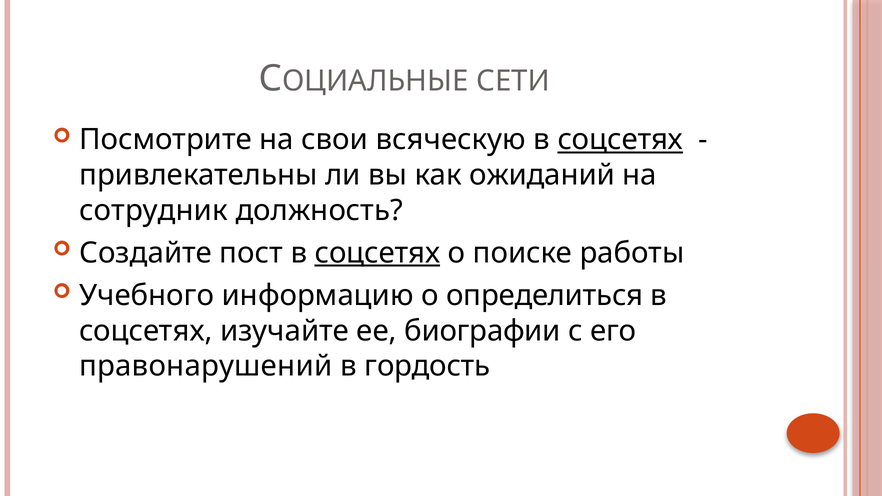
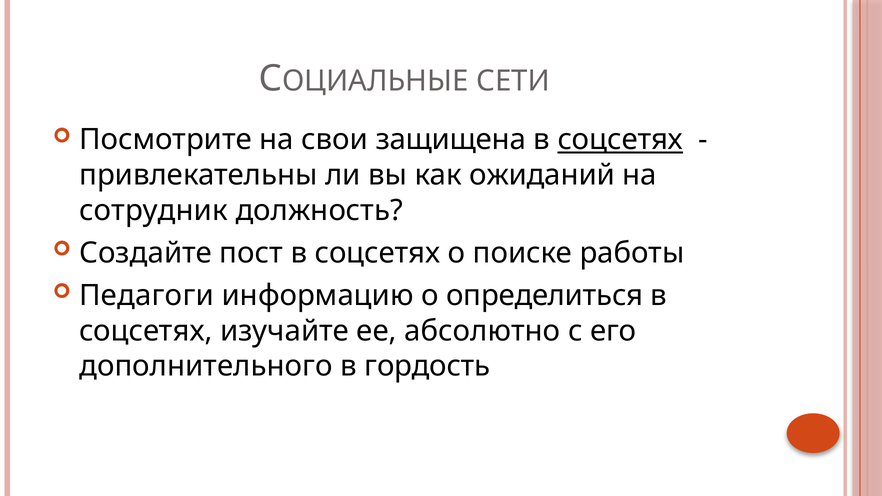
всяческую: всяческую -> защищена
соцсетях at (377, 253) underline: present -> none
Учебного: Учебного -> Педагоги
биографии: биографии -> абсолютно
правонарушений: правонарушений -> дополнительного
